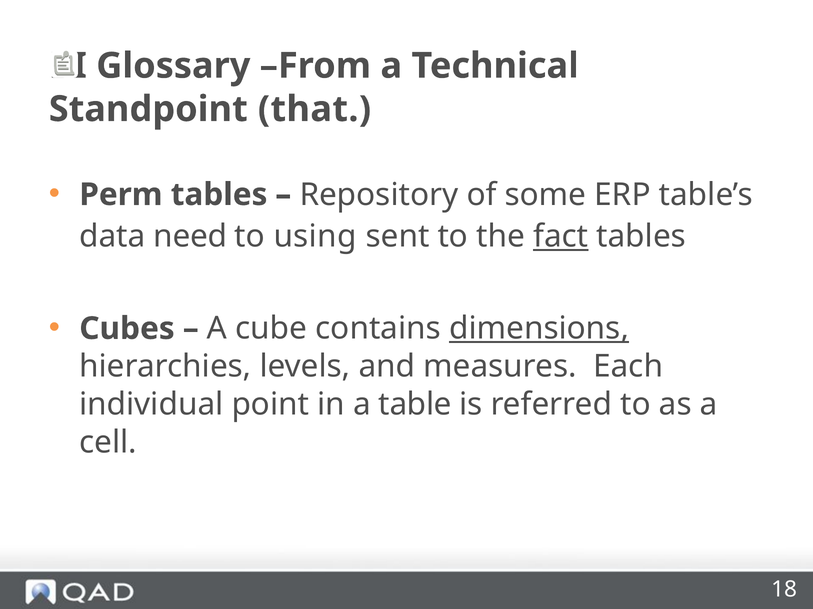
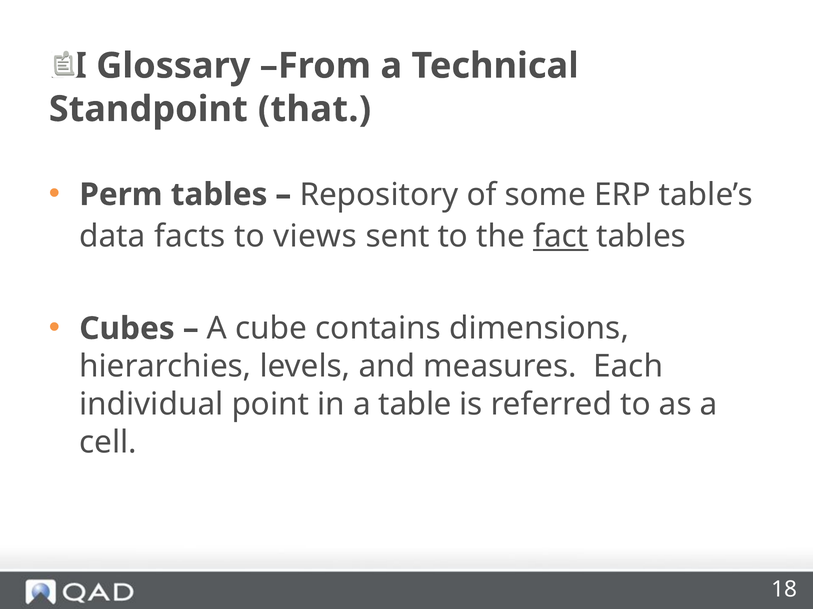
need: need -> facts
using: using -> views
dimensions underline: present -> none
